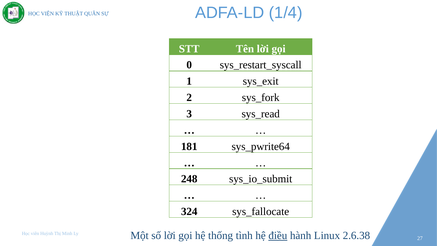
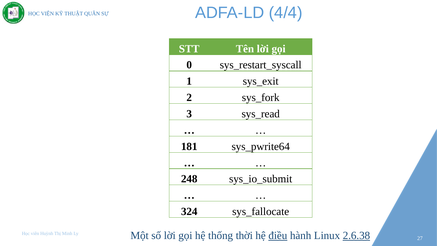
1/4: 1/4 -> 4/4
tình: tình -> thời
2.6.38 underline: none -> present
